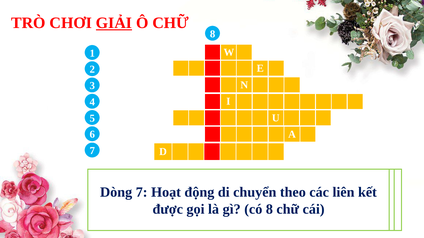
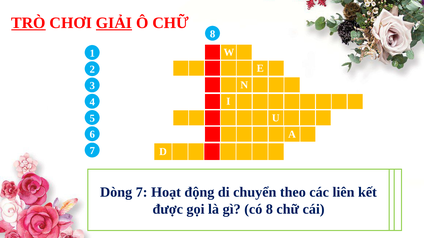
TRÒ underline: none -> present
